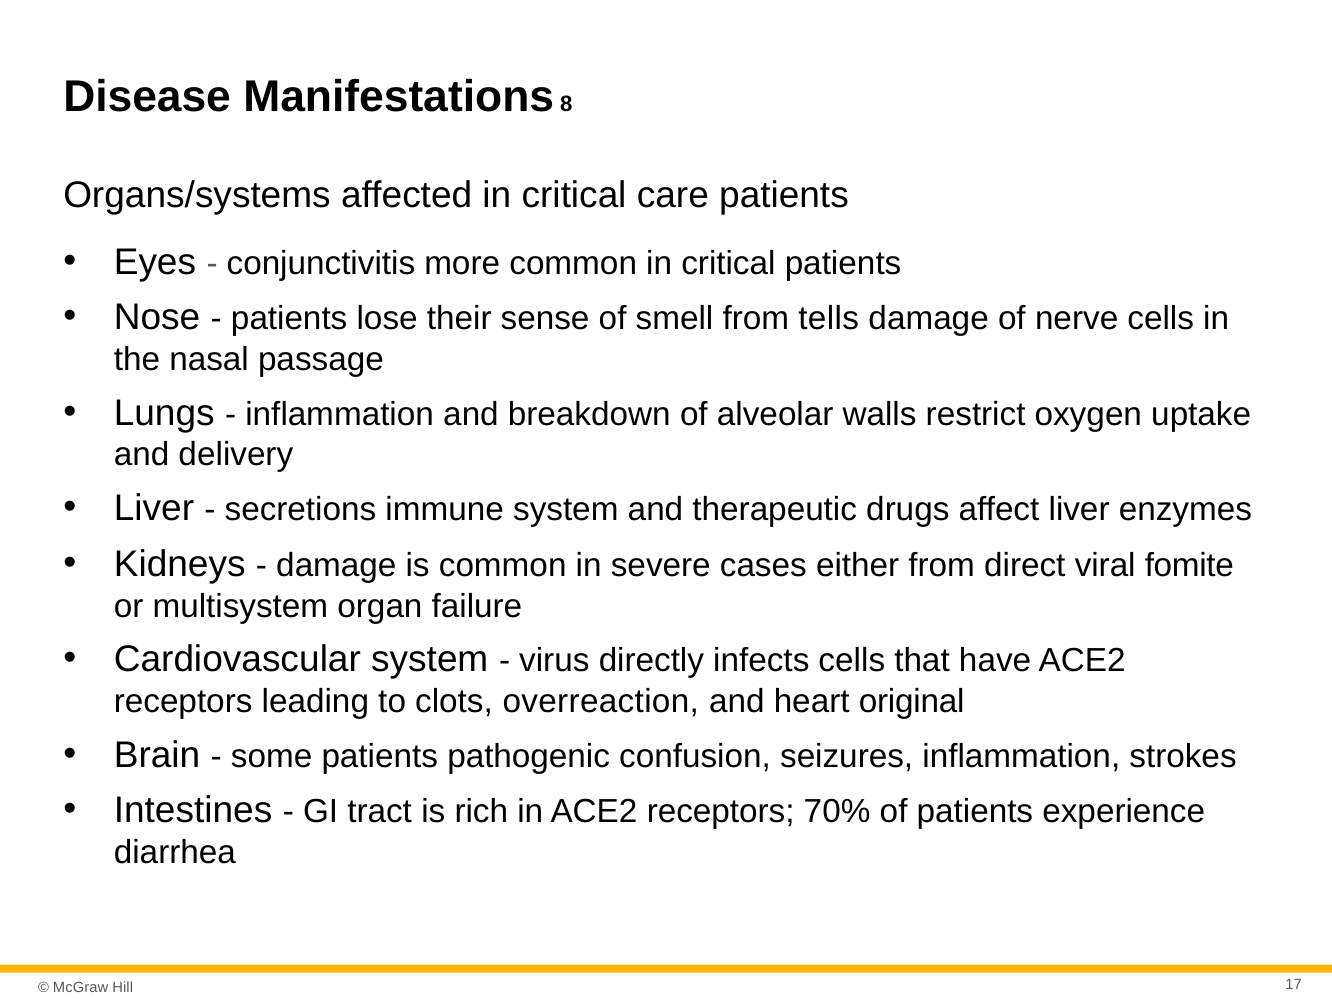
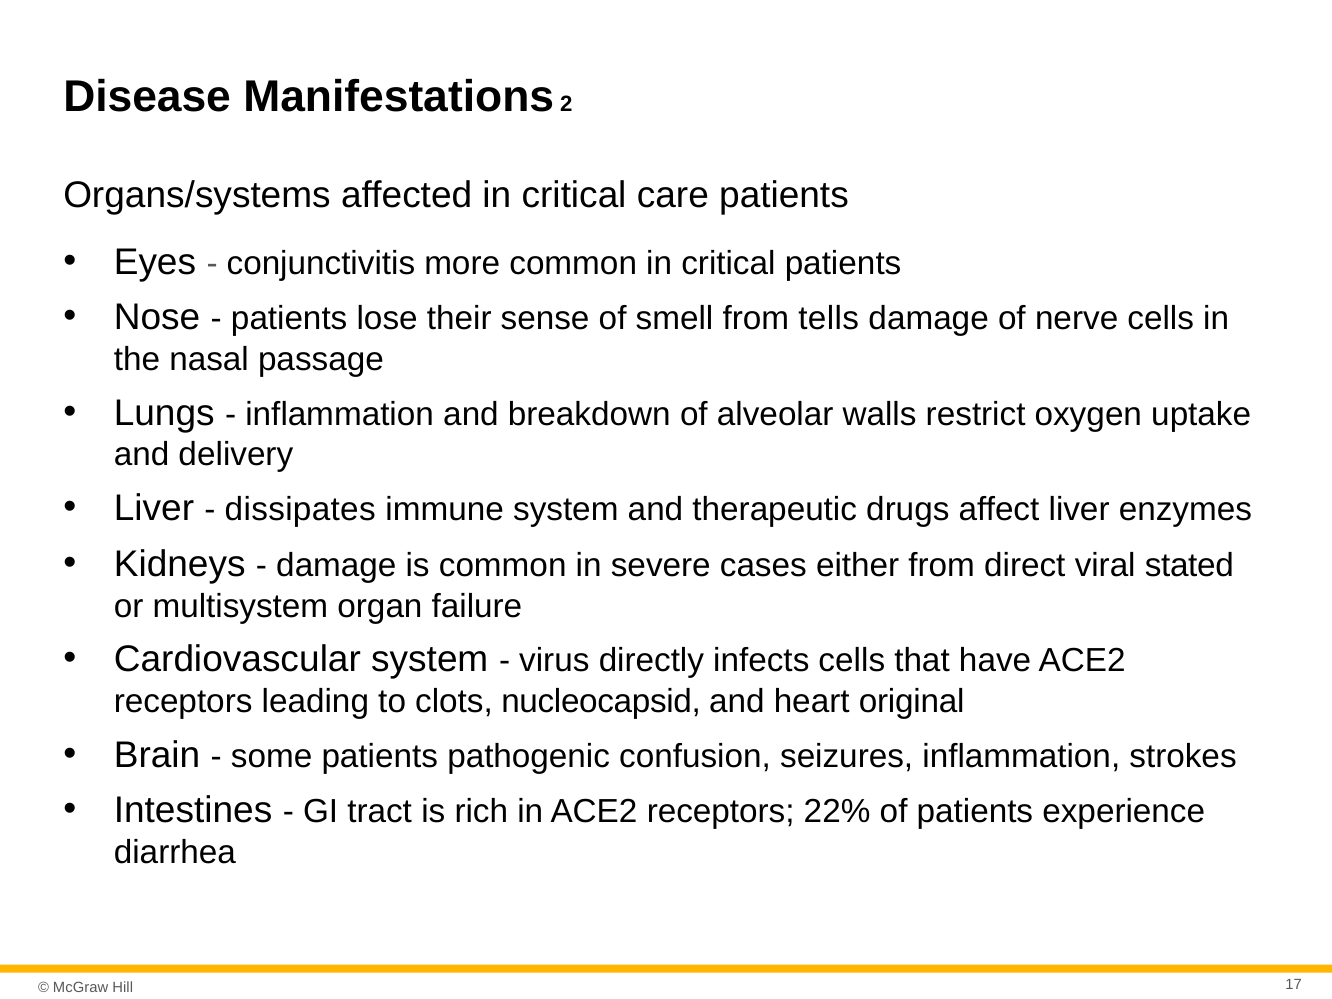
8: 8 -> 2
secretions: secretions -> dissipates
fomite: fomite -> stated
overreaction: overreaction -> nucleocapsid
70%: 70% -> 22%
